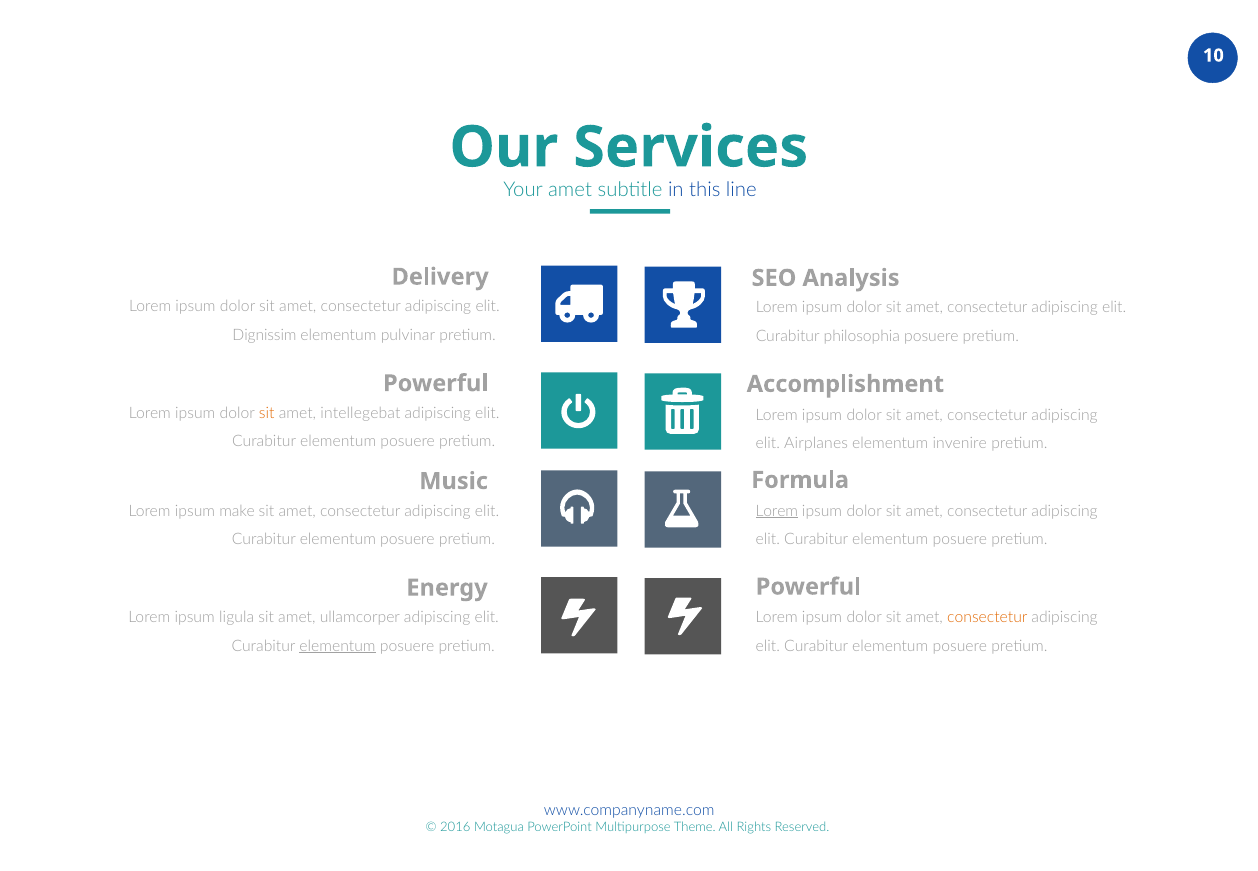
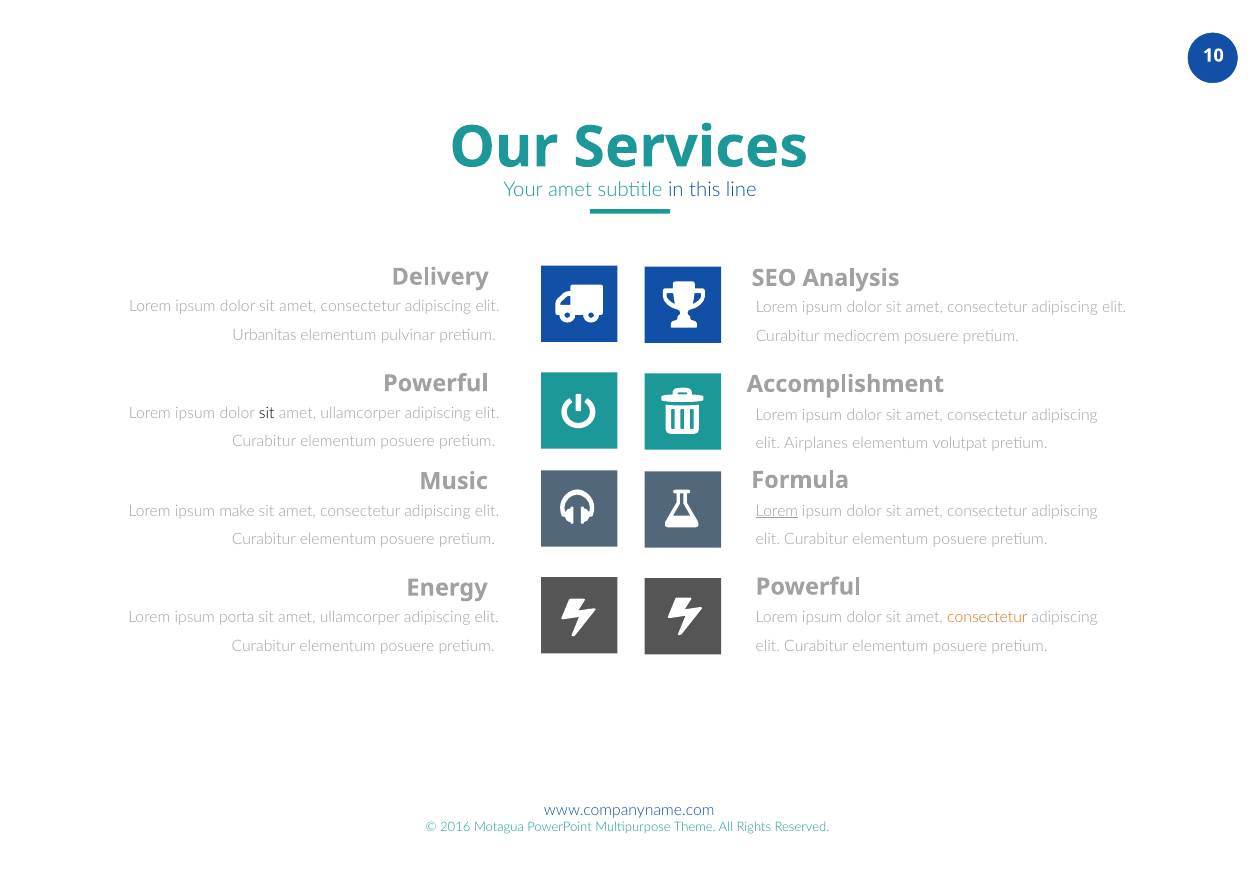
Dignissim: Dignissim -> Urbanitas
philosophia: philosophia -> mediocrem
sit at (267, 413) colour: orange -> black
intellegebat at (360, 413): intellegebat -> ullamcorper
invenire: invenire -> volutpat
ligula: ligula -> porta
elementum at (338, 646) underline: present -> none
